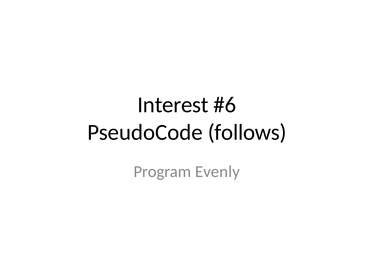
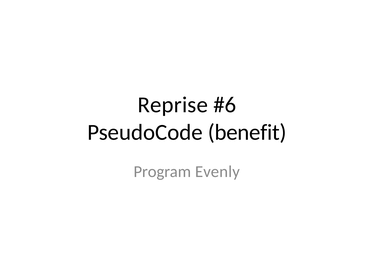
Interest: Interest -> Reprise
follows: follows -> benefit
